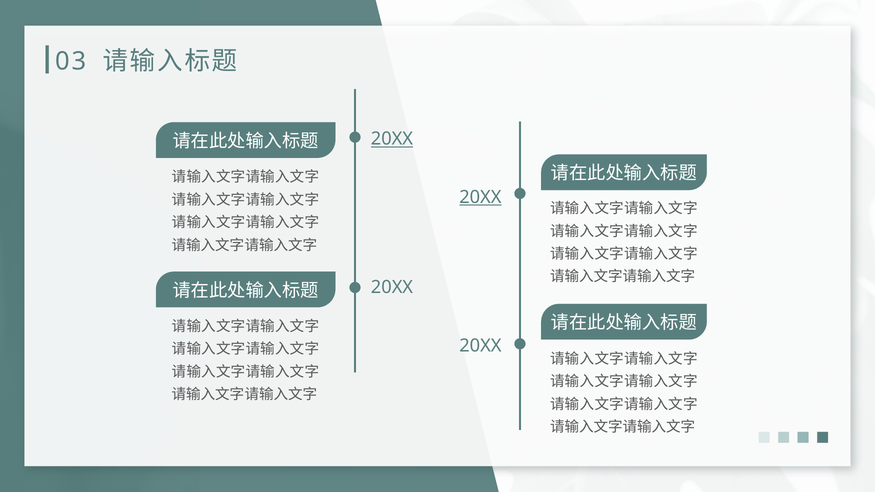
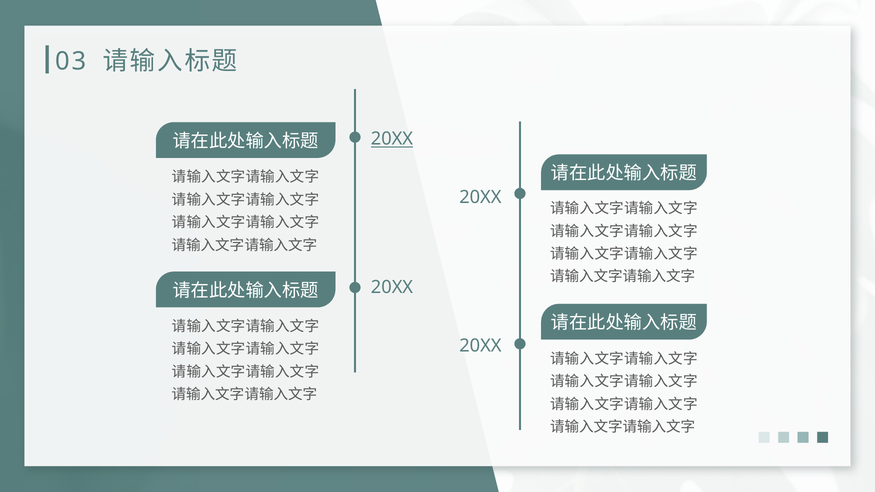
20XX at (480, 197) underline: present -> none
